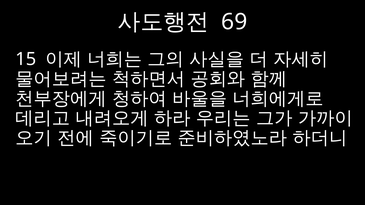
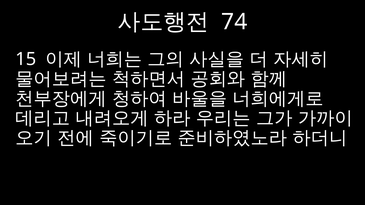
69: 69 -> 74
